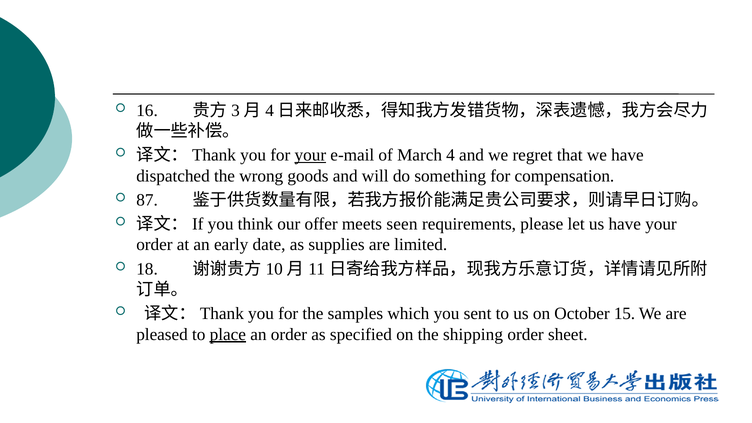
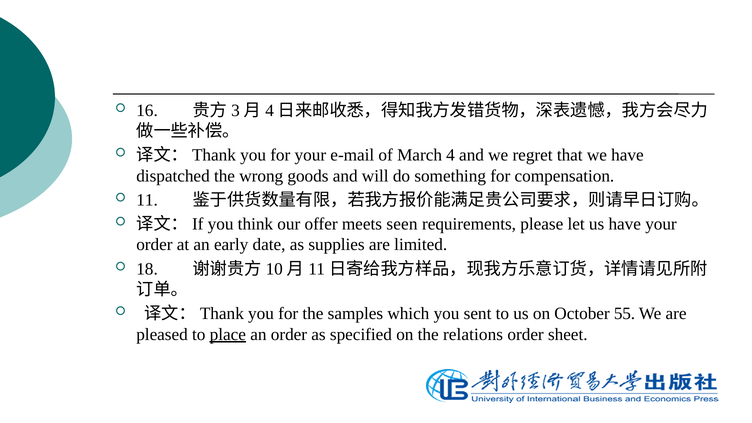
your at (310, 155) underline: present -> none
87: 87 -> 11
15: 15 -> 55
shipping: shipping -> relations
